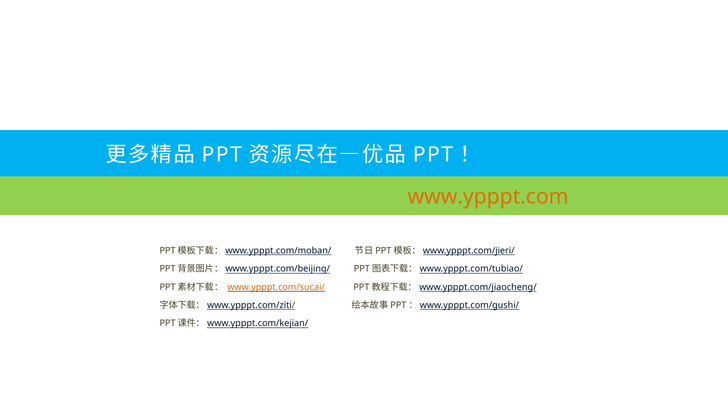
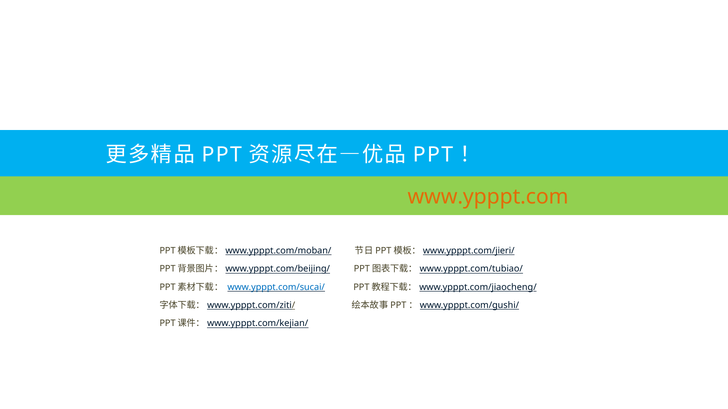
www.ypppt.com/sucai/ colour: orange -> blue
